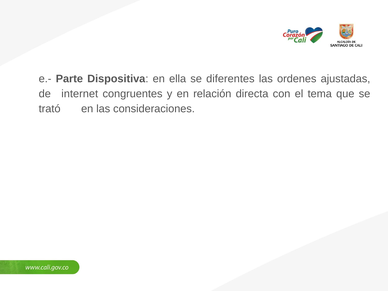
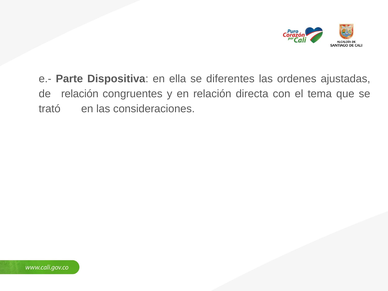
de internet: internet -> relación
